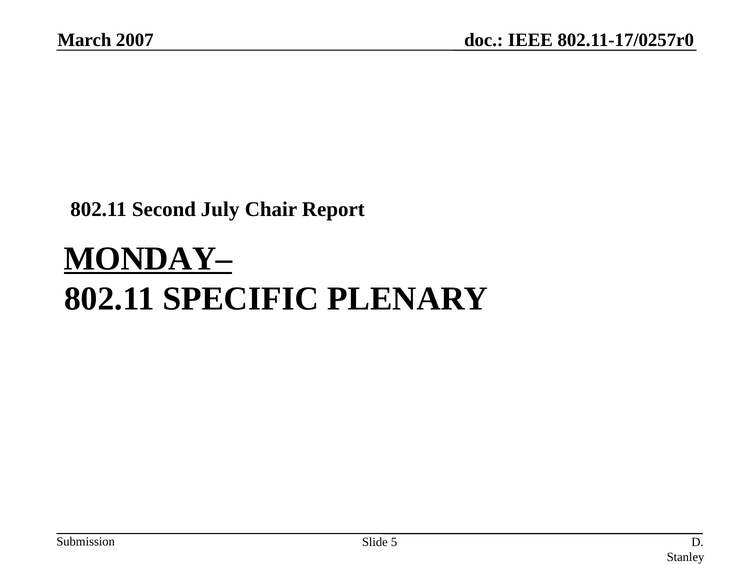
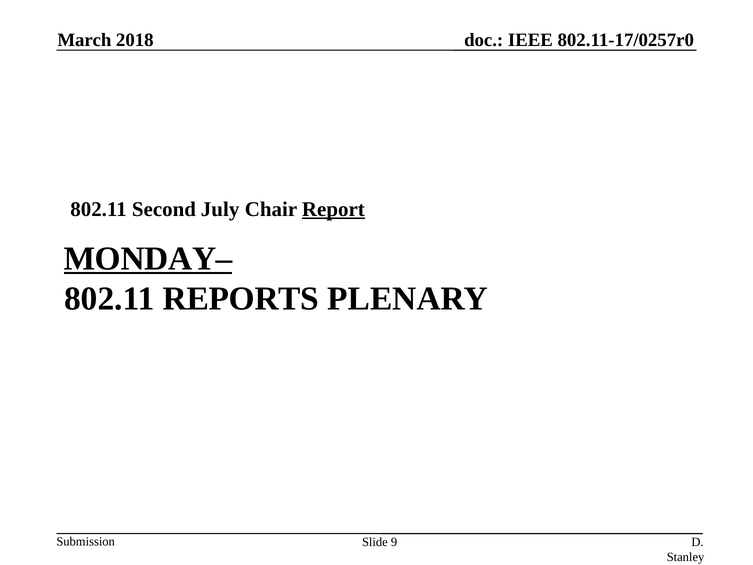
2007: 2007 -> 2018
Report underline: none -> present
SPECIFIC: SPECIFIC -> REPORTS
5: 5 -> 9
